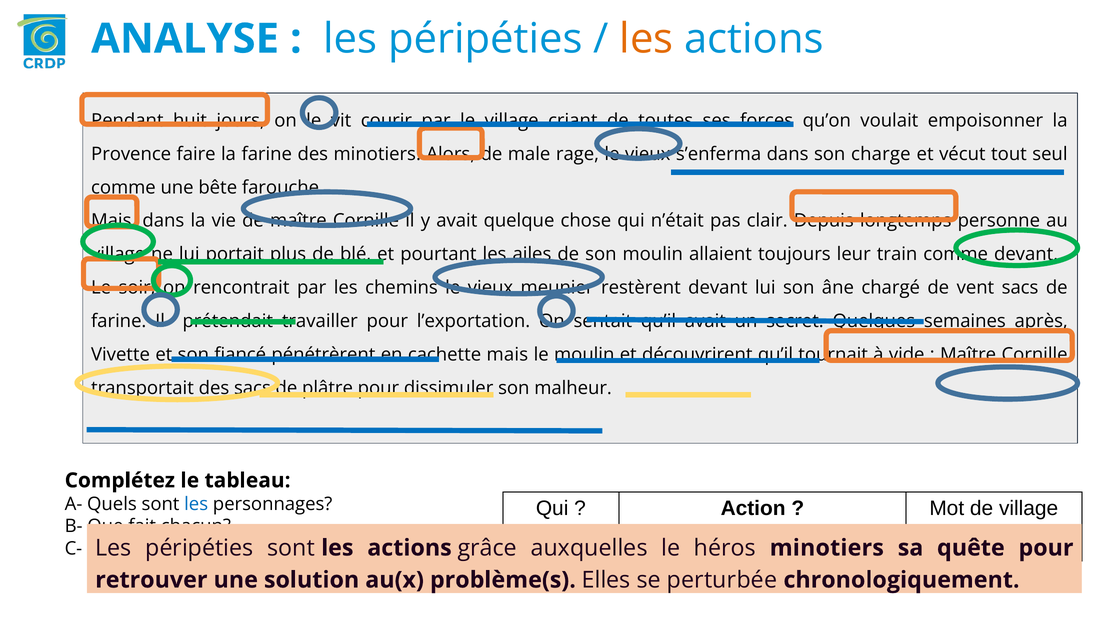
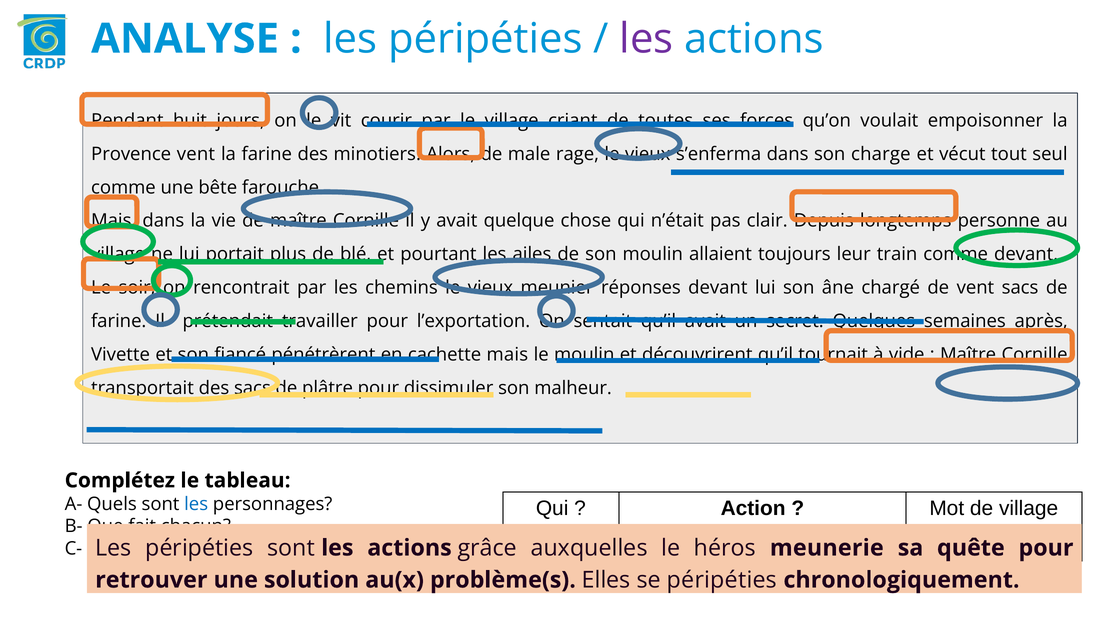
les at (646, 39) colour: orange -> purple
Provence faire: faire -> vent
restèrent: restèrent -> réponses
héros minotiers: minotiers -> meunerie
se perturbée: perturbée -> péripéties
